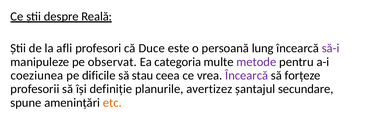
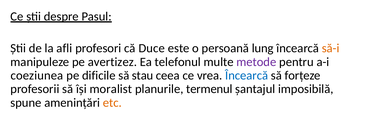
Reală: Reală -> Pasul
să-i colour: purple -> orange
observat: observat -> avertizez
categoria: categoria -> telefonul
Încearcă at (247, 75) colour: purple -> blue
definiție: definiție -> moralist
avertizez: avertizez -> termenul
secundare: secundare -> imposibilă
